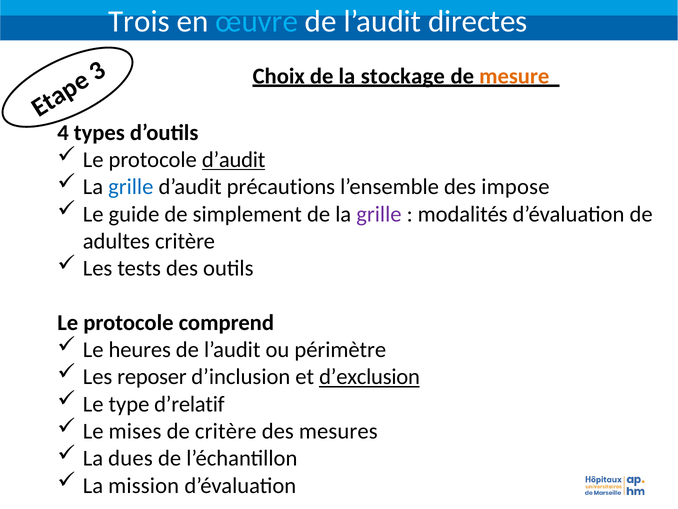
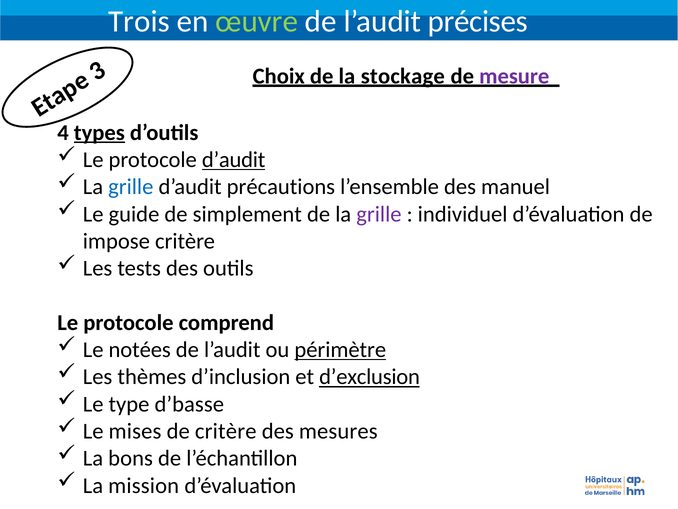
œuvre colour: light blue -> light green
directes: directes -> précises
mesure colour: orange -> purple
types underline: none -> present
impose: impose -> manuel
modalités: modalités -> individuel
adultes: adultes -> impose
heures: heures -> notées
périmètre underline: none -> present
reposer: reposer -> thèmes
d’relatif: d’relatif -> d’basse
dues: dues -> bons
